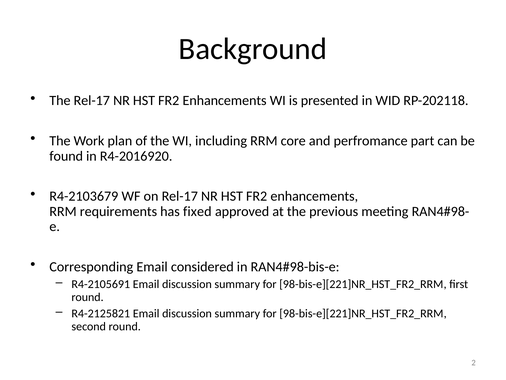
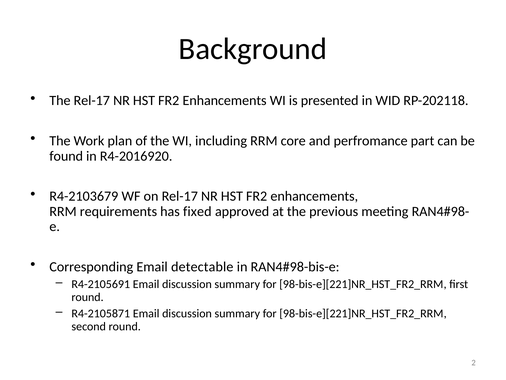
considered: considered -> detectable
R4-2125821: R4-2125821 -> R4-2105871
